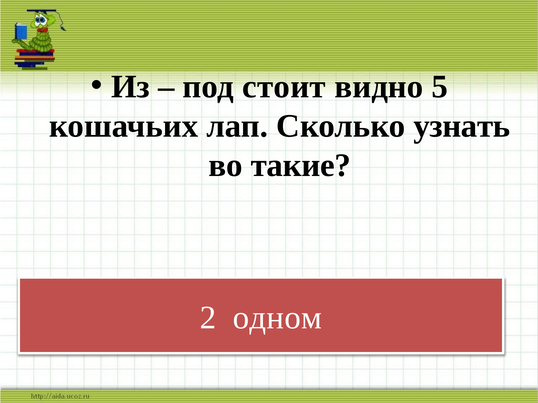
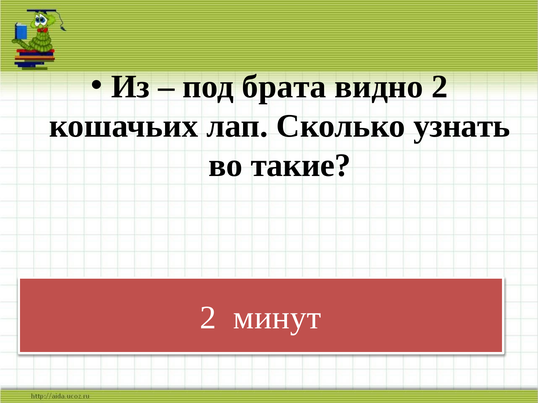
стоит: стоит -> брата
видно 5: 5 -> 2
одном: одном -> минут
